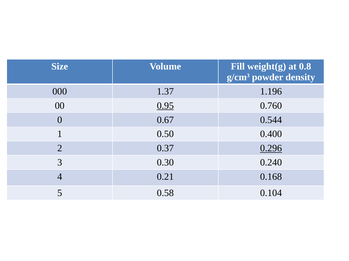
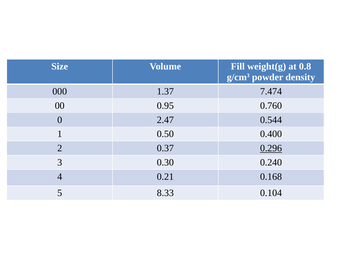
1.196: 1.196 -> 7.474
0.95 underline: present -> none
0.67: 0.67 -> 2.47
0.58: 0.58 -> 8.33
